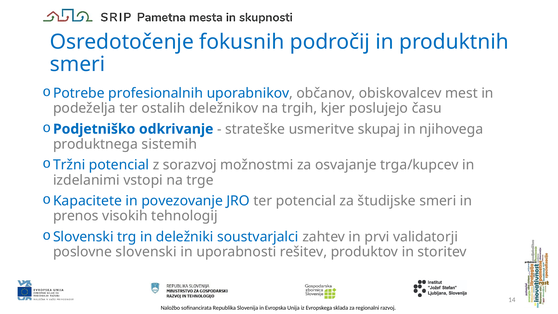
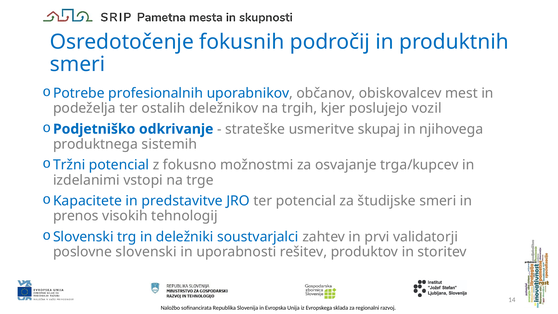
času: času -> vozil
sorazvoj: sorazvoj -> fokusno
povezovanje: povezovanje -> predstavitve
